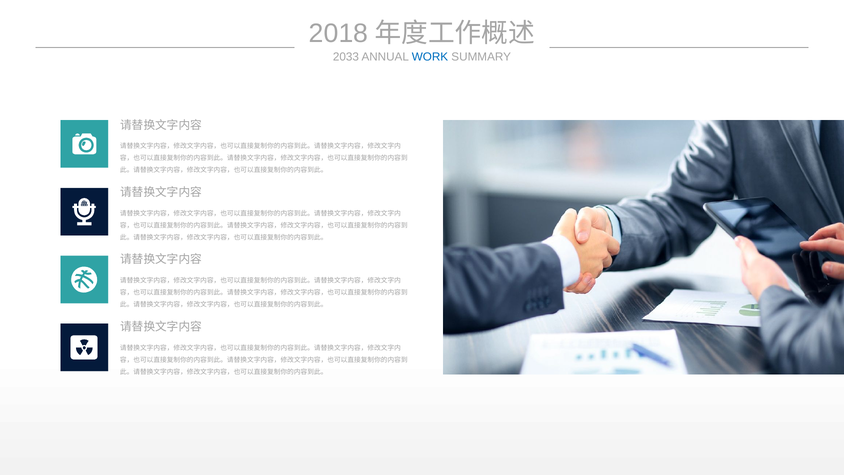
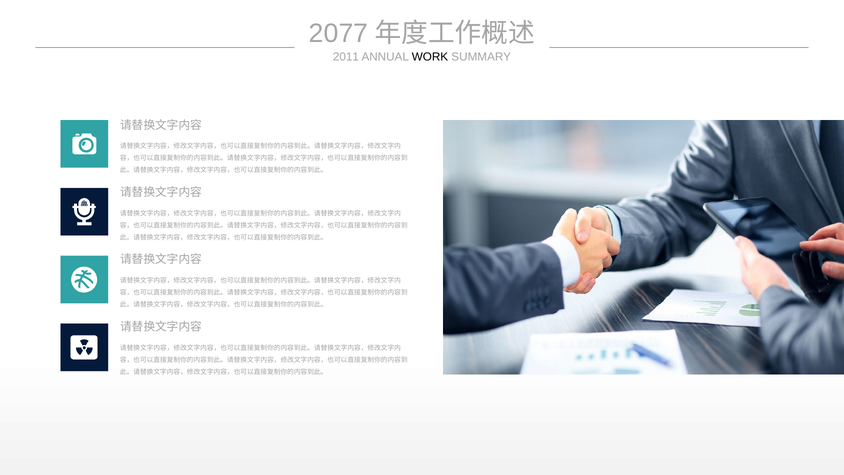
2018: 2018 -> 2077
2033: 2033 -> 2011
WORK colour: blue -> black
